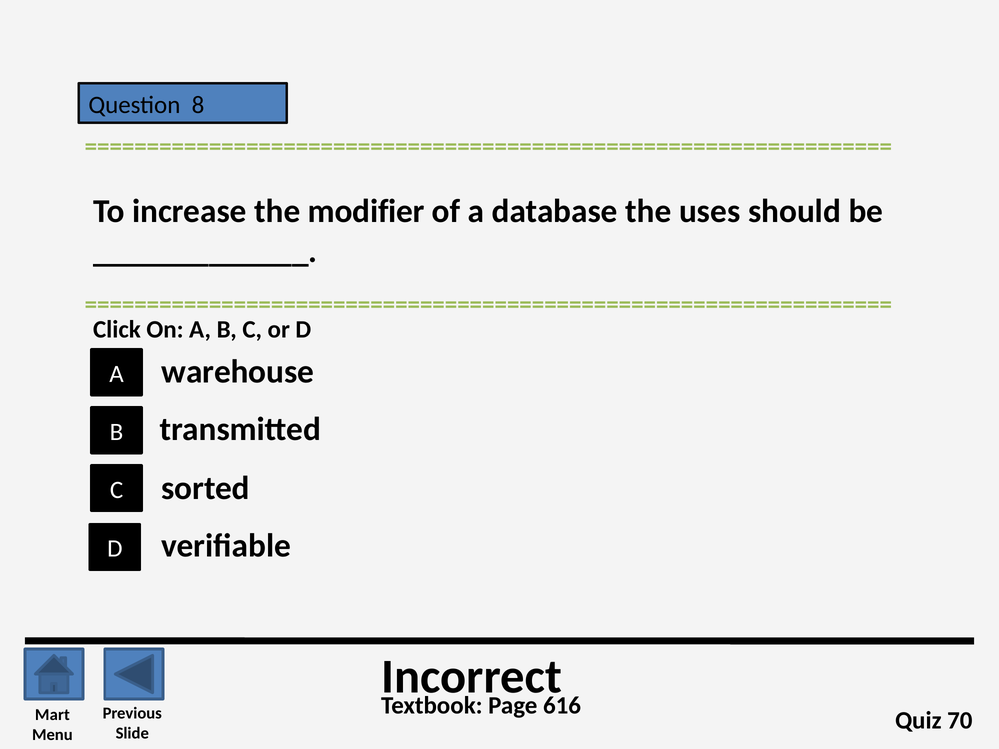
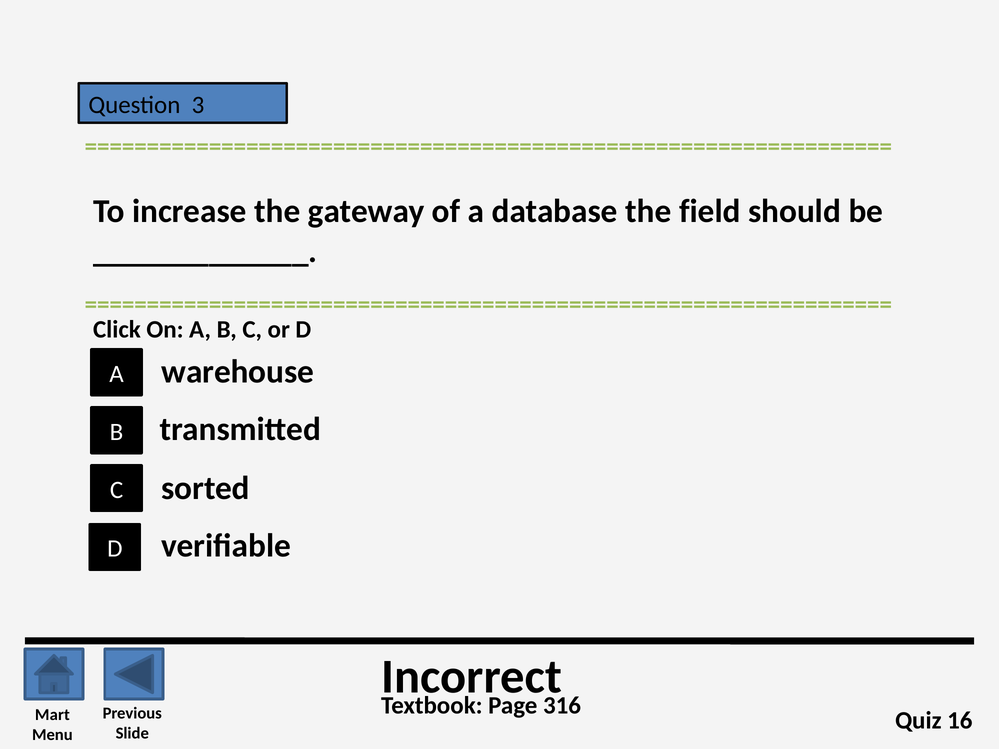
8: 8 -> 3
modifier: modifier -> gateway
uses: uses -> field
616: 616 -> 316
70: 70 -> 16
